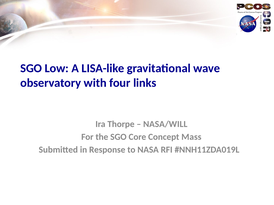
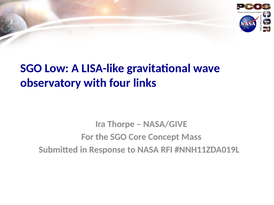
NASA/WILL: NASA/WILL -> NASA/GIVE
